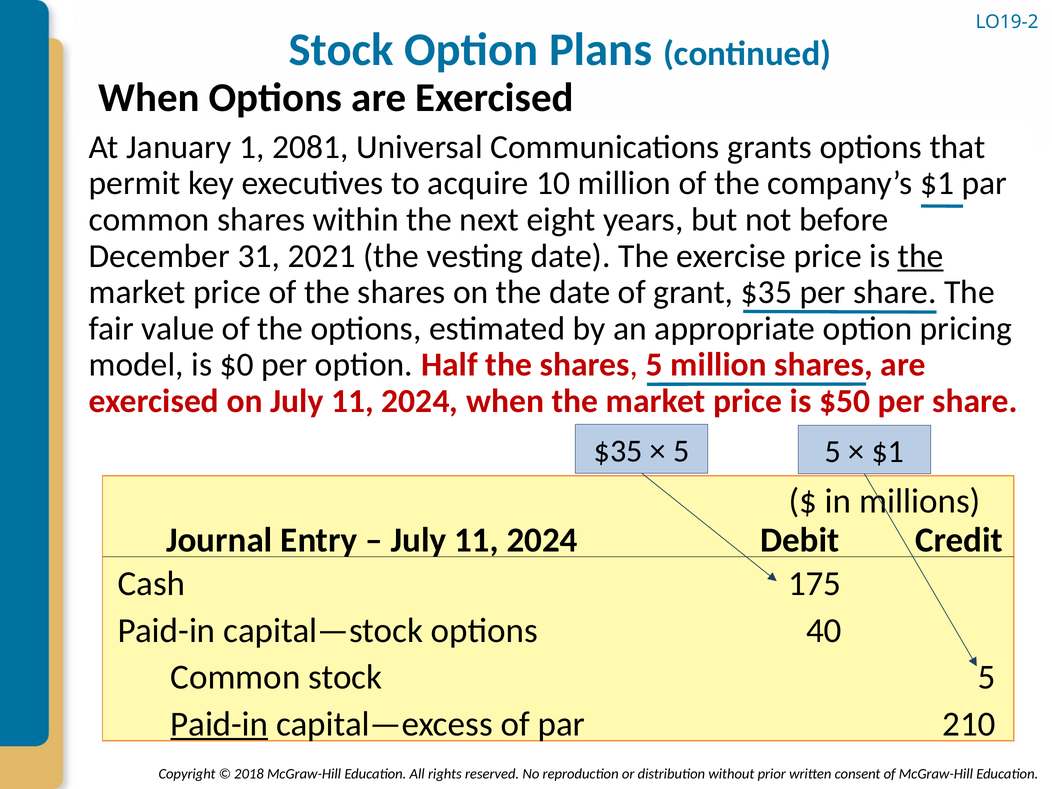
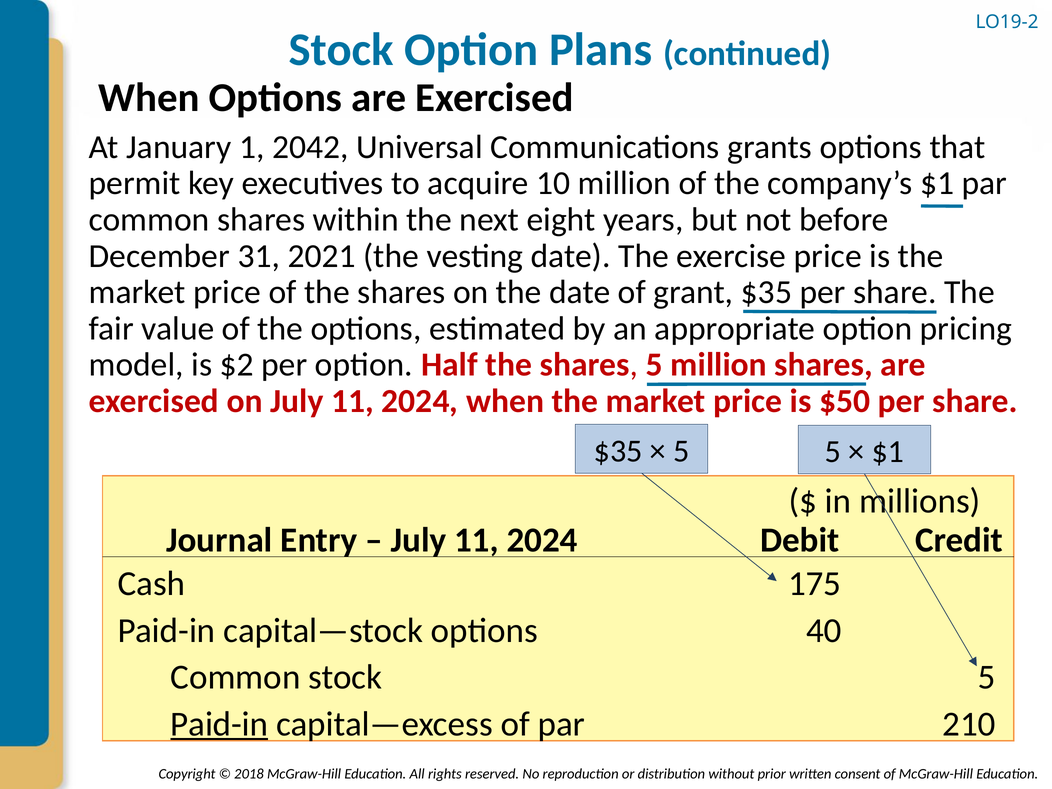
2081: 2081 -> 2042
the at (921, 256) underline: present -> none
$0: $0 -> $2
